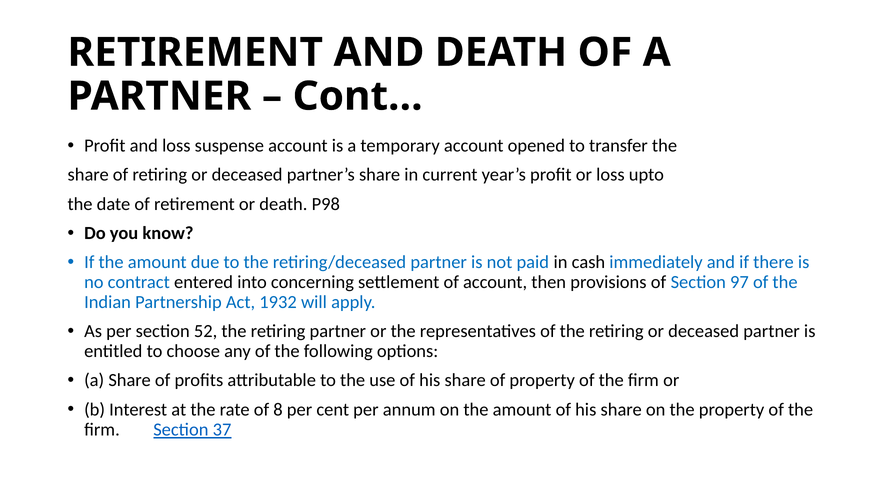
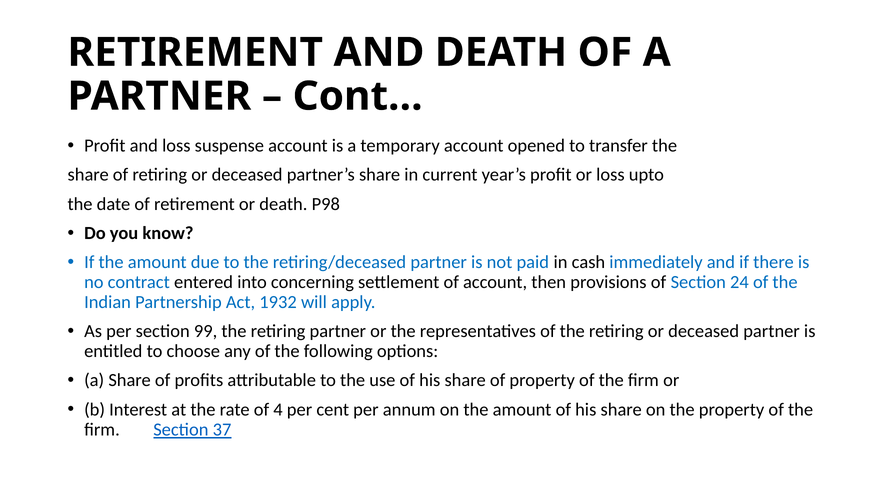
97: 97 -> 24
52: 52 -> 99
8: 8 -> 4
